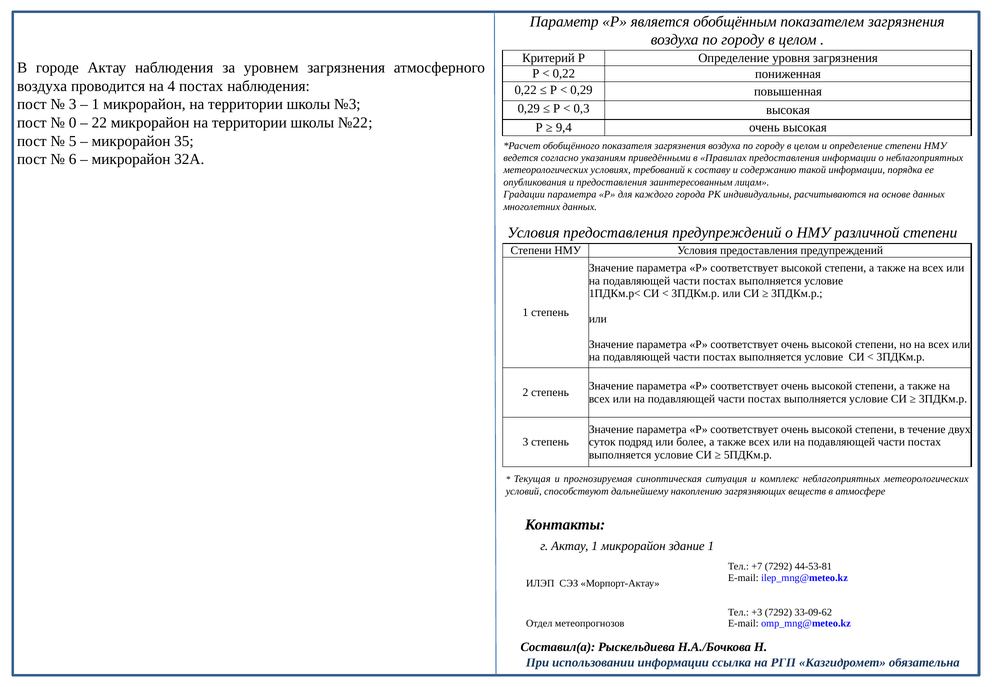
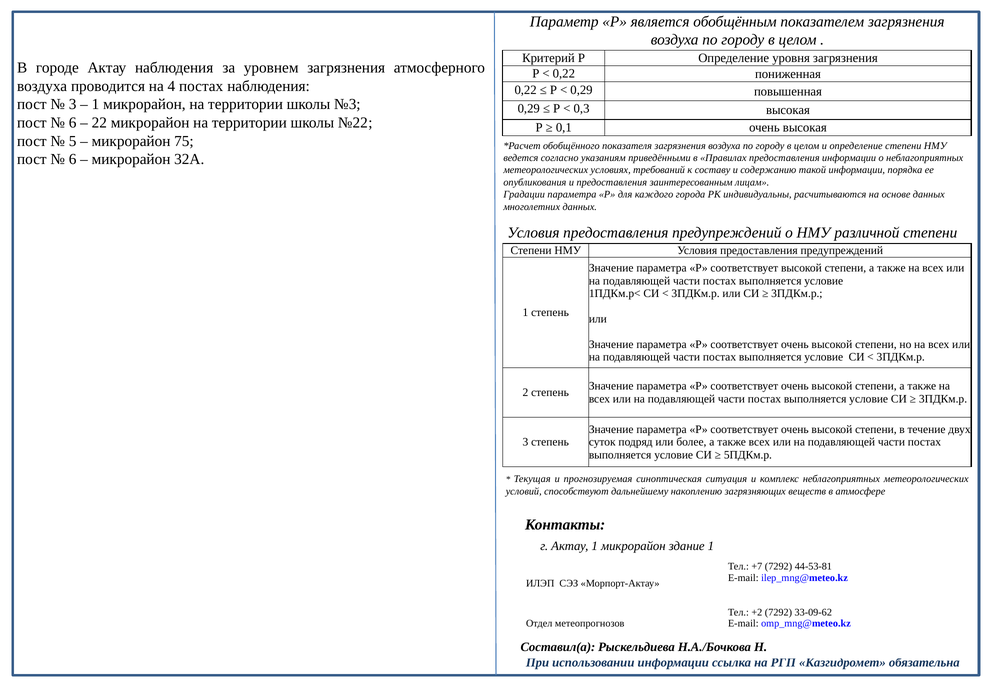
0 at (73, 123): 0 -> 6
9,4: 9,4 -> 0,1
35: 35 -> 75
+3: +3 -> +2
